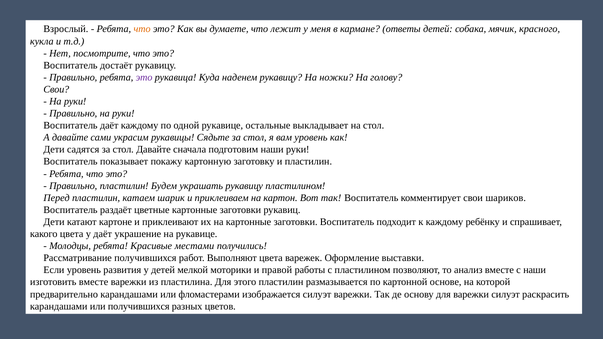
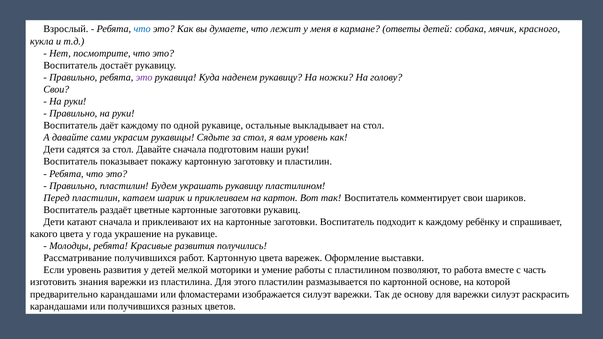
что at (142, 29) colour: orange -> blue
катают картоне: картоне -> сначала
у даёт: даёт -> года
Красивые местами: местами -> развития
работ Выполняют: Выполняют -> Картонную
правой: правой -> умение
анализ: анализ -> работа
с наши: наши -> часть
изготовить вместе: вместе -> знания
